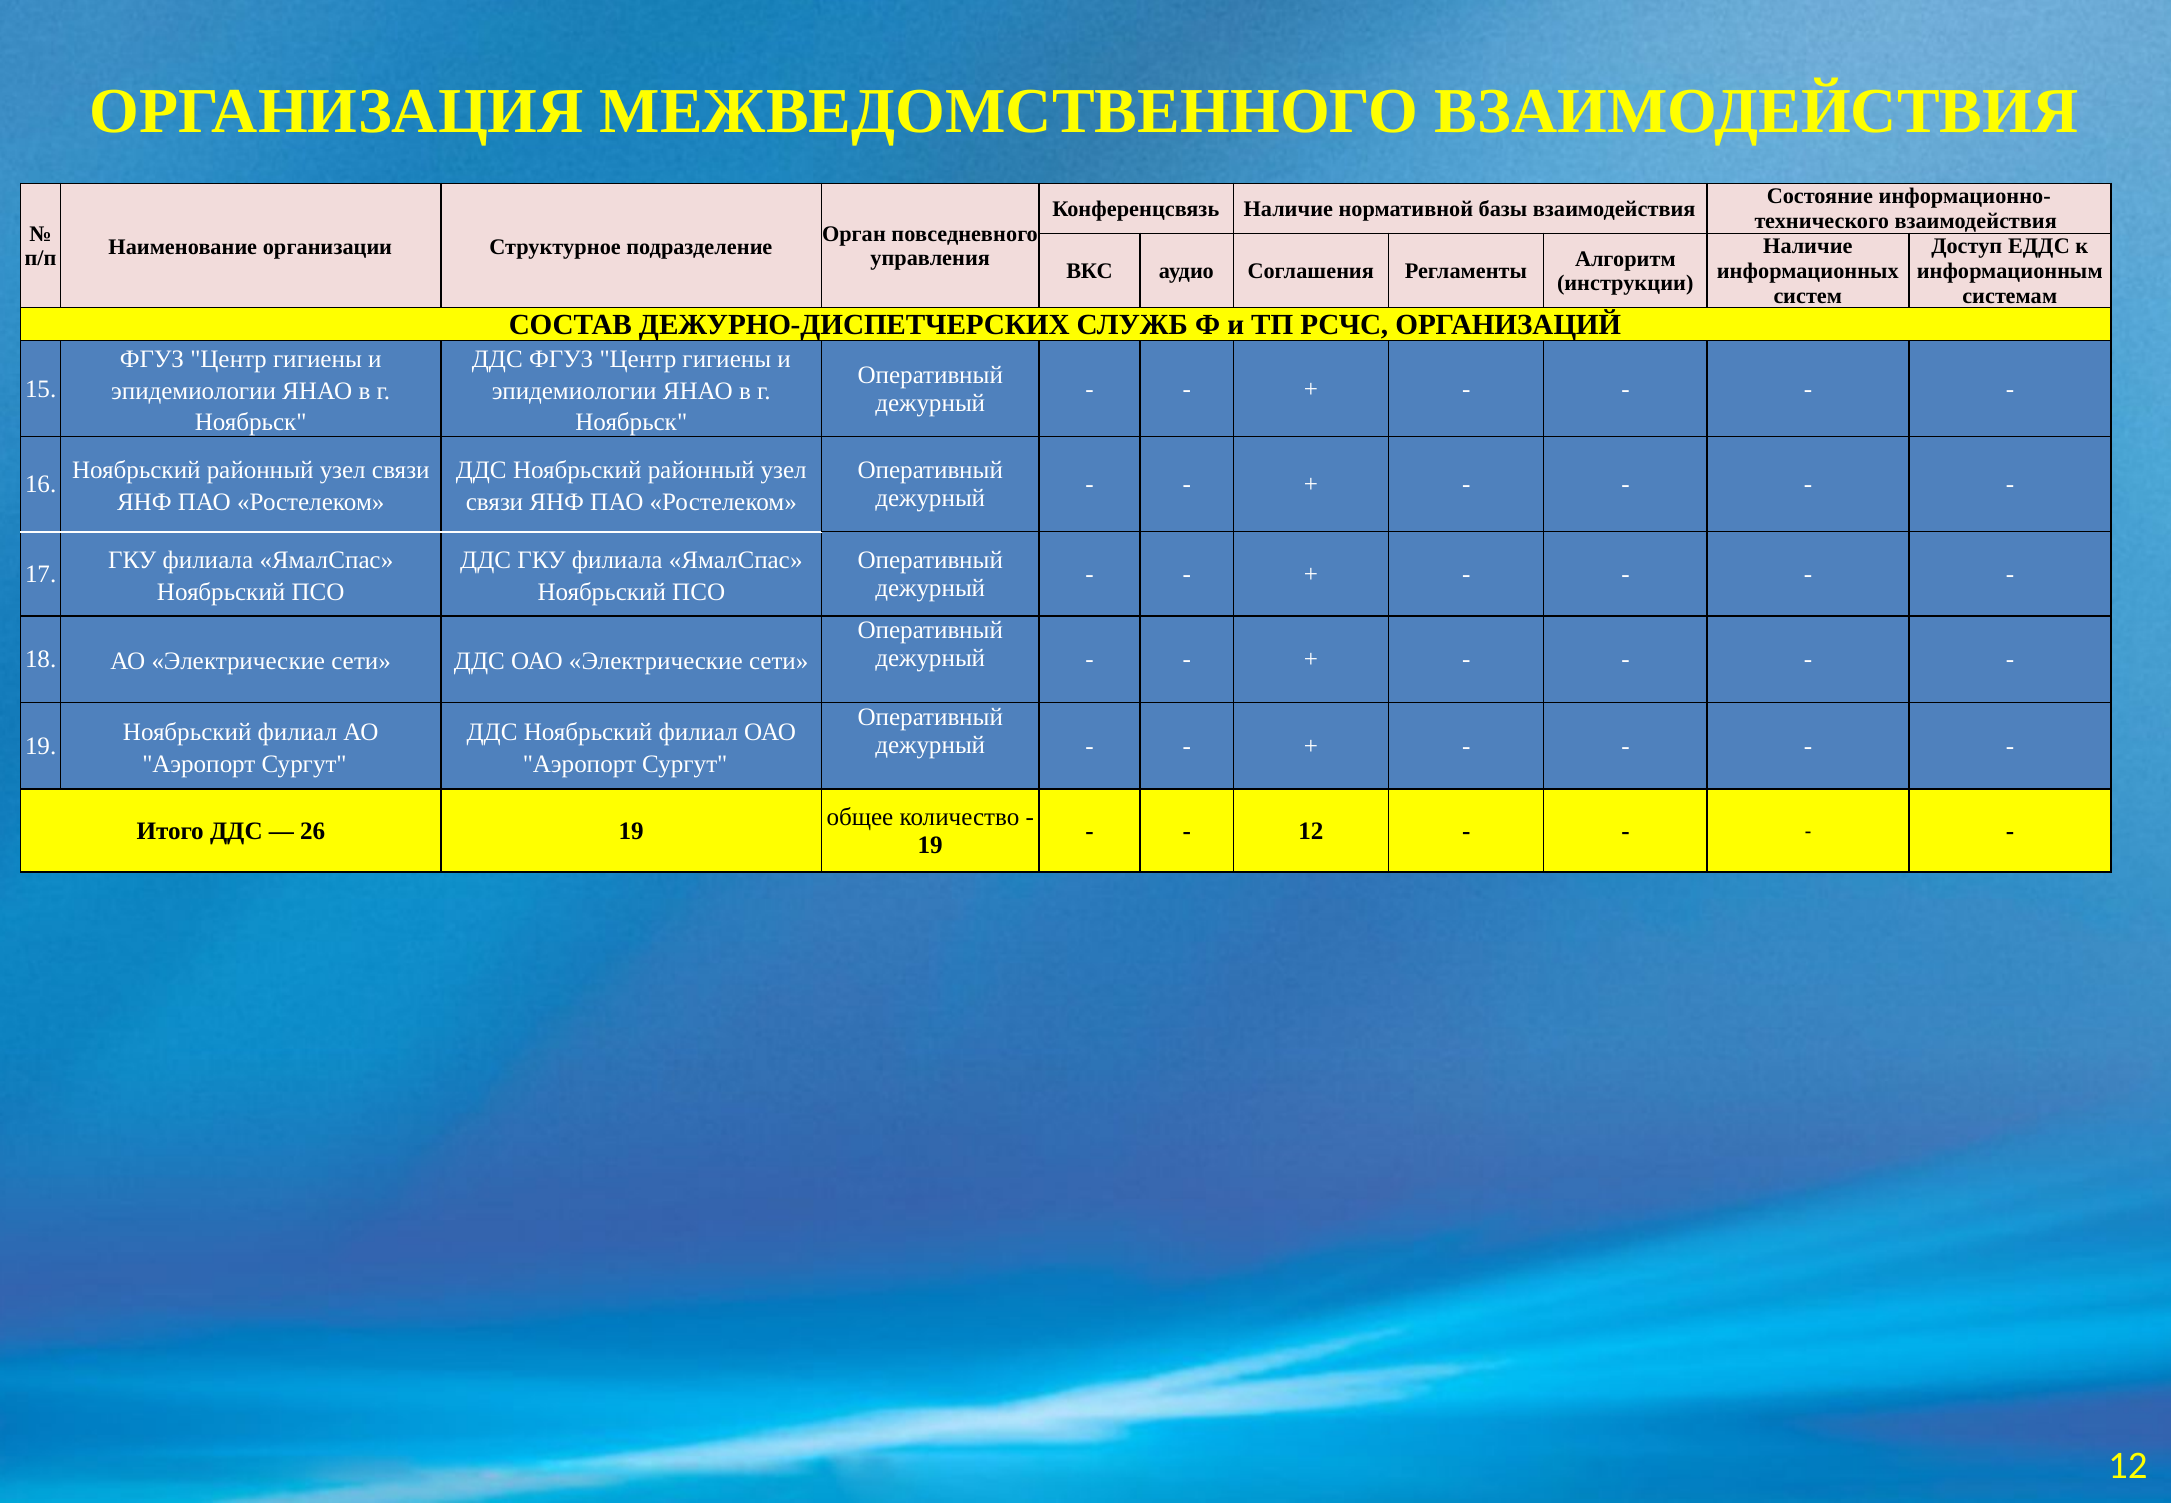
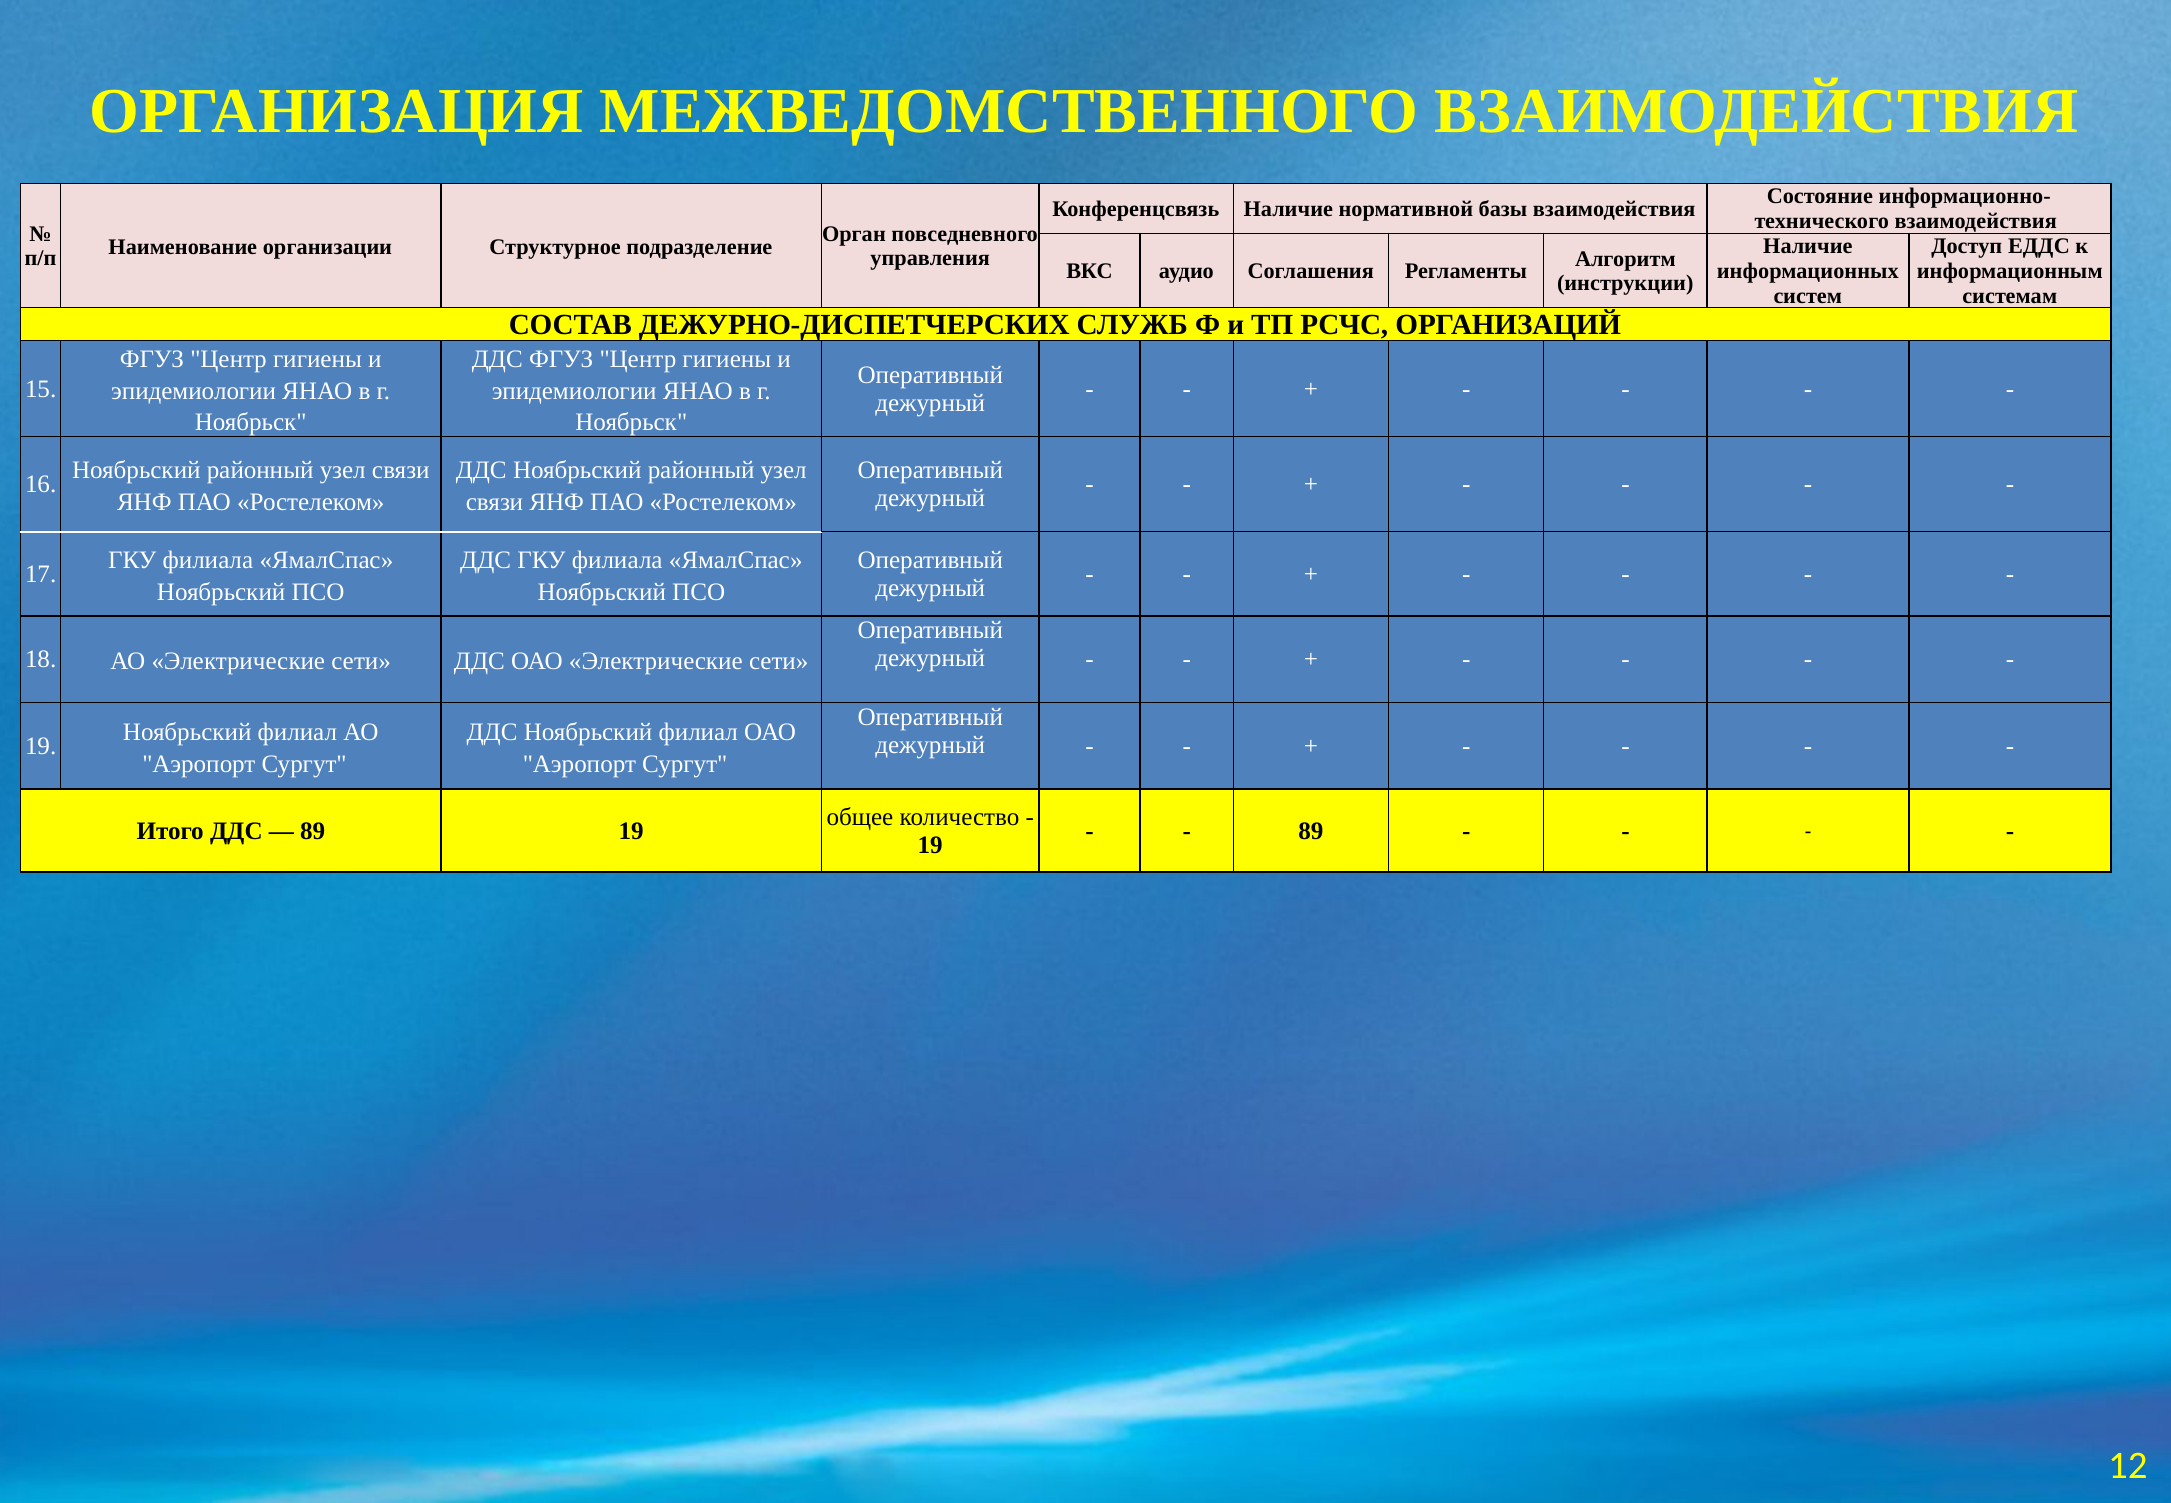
26 at (313, 831): 26 -> 89
12 at (1311, 831): 12 -> 89
